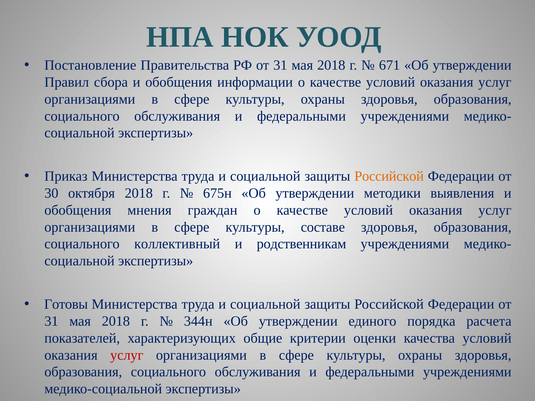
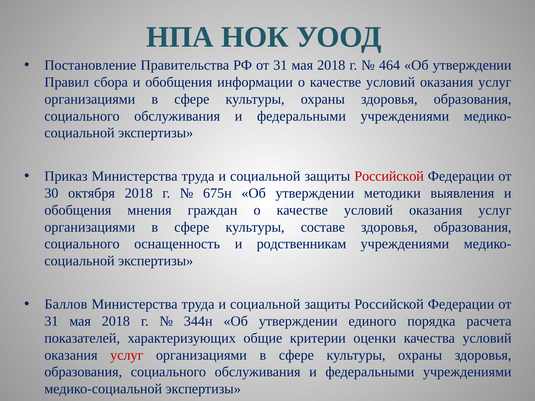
671: 671 -> 464
Российской at (389, 176) colour: orange -> red
коллективный: коллективный -> оснащенность
Готовы: Готовы -> Баллов
